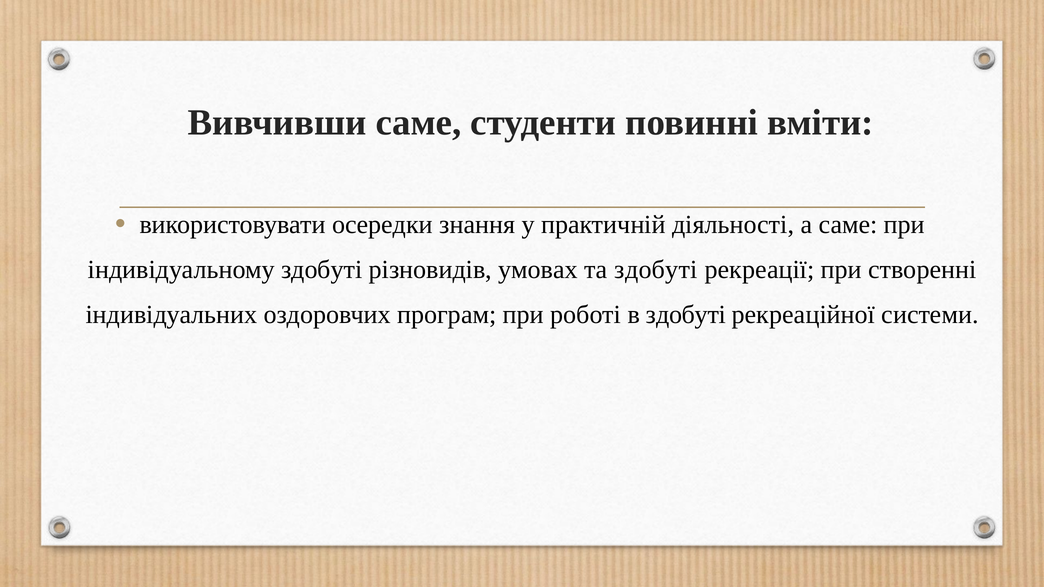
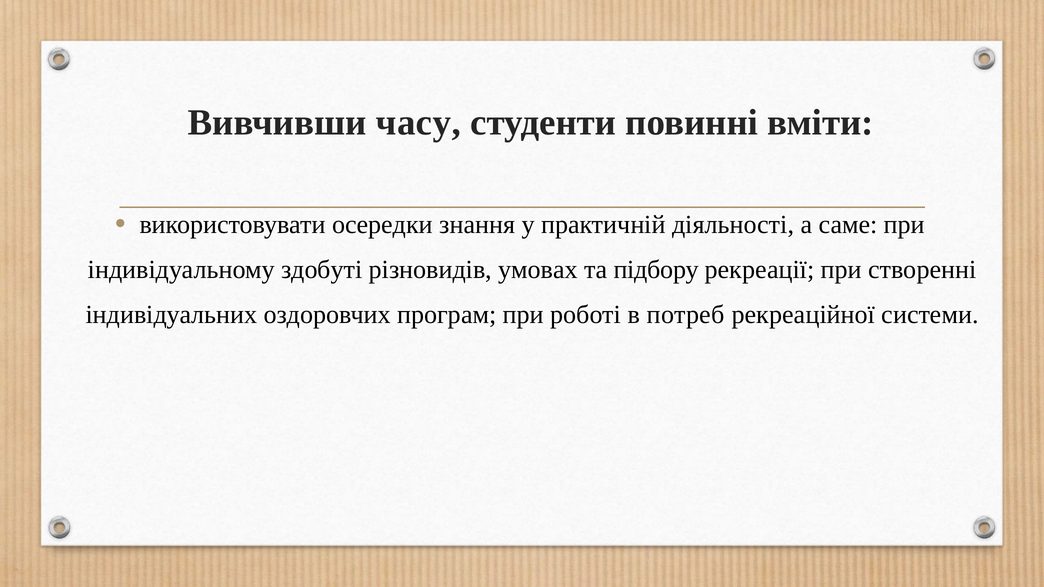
Вивчивши саме: саме -> часу
та здобуті: здобуті -> підбору
в здобуті: здобуті -> потреб
